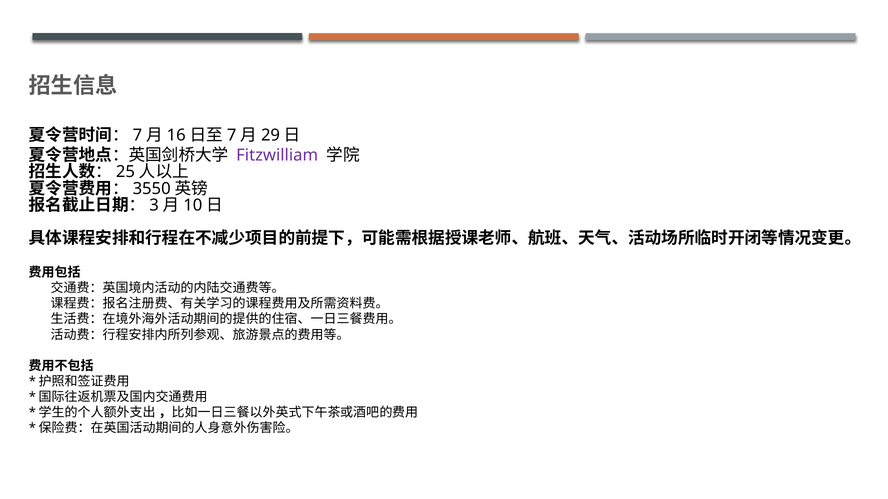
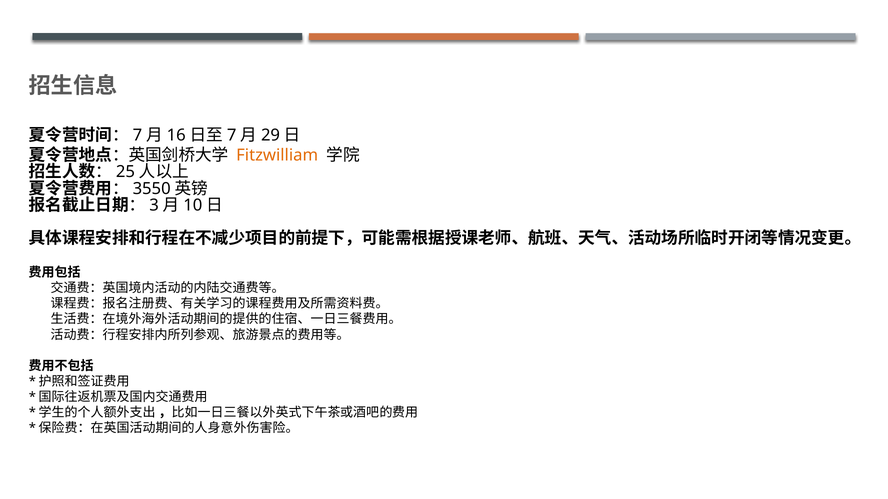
Fitzwilliam colour: purple -> orange
